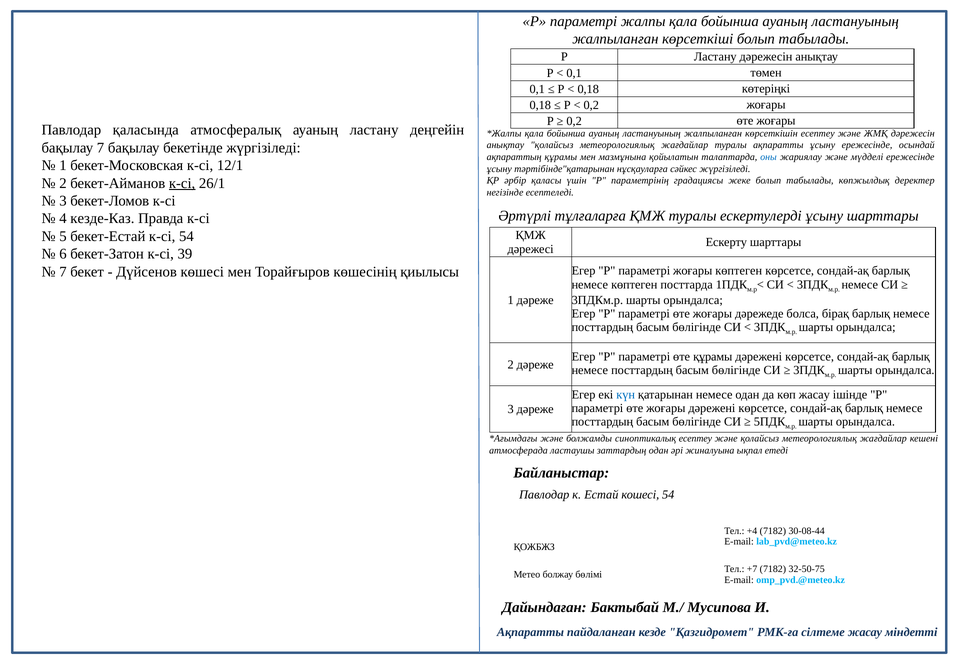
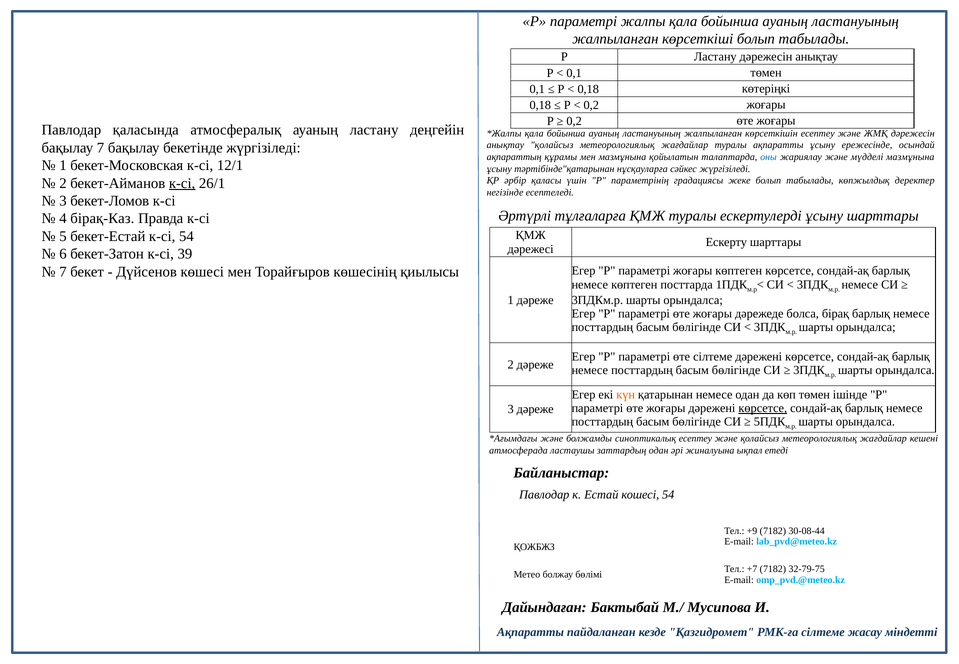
мүдделі ережесінде: ережесінде -> мазмұнына
кезде-Каз: кезде-Каз -> бірақ-Каз
өте құрамы: құрамы -> сілтеме
күн colour: blue -> orange
көп жасау: жасау -> төмен
көрсетсе at (763, 408) underline: none -> present
+4: +4 -> +9
32-50-75: 32-50-75 -> 32-79-75
